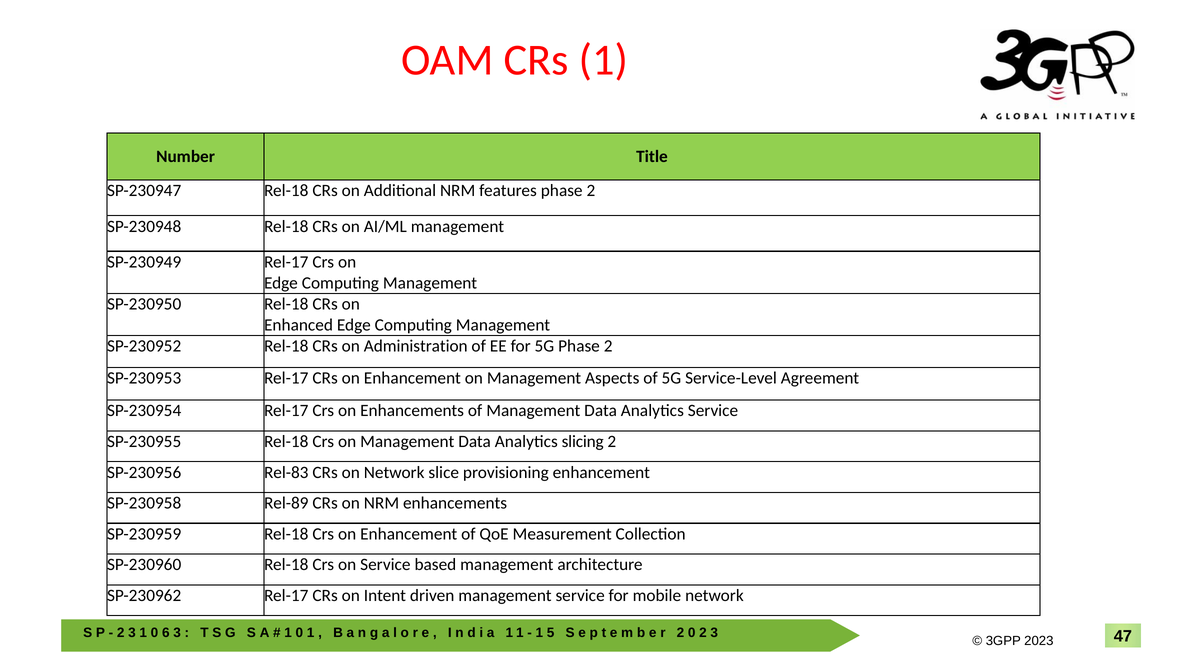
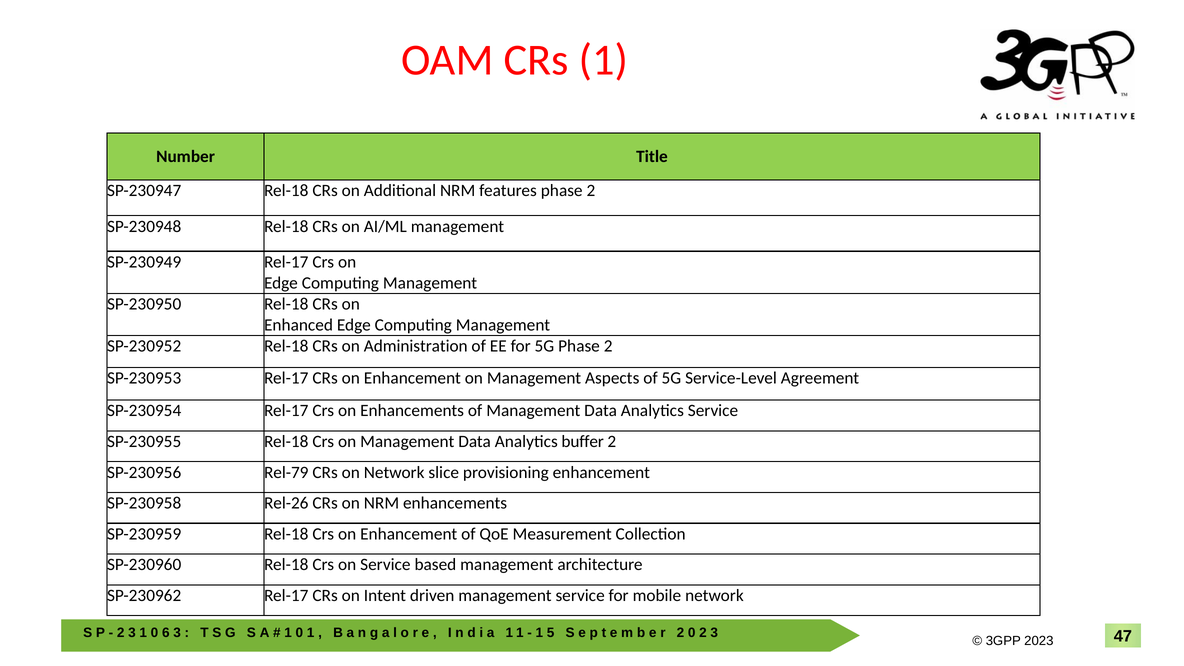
slicing: slicing -> buffer
Rel-83: Rel-83 -> Rel-79
Rel-89: Rel-89 -> Rel-26
